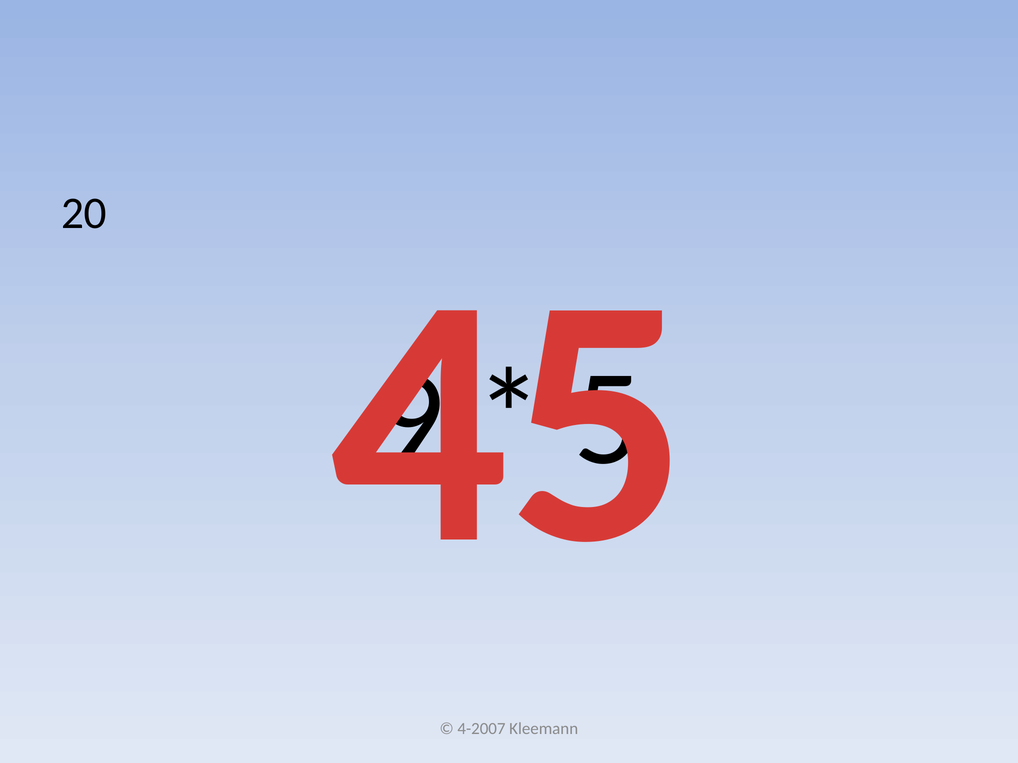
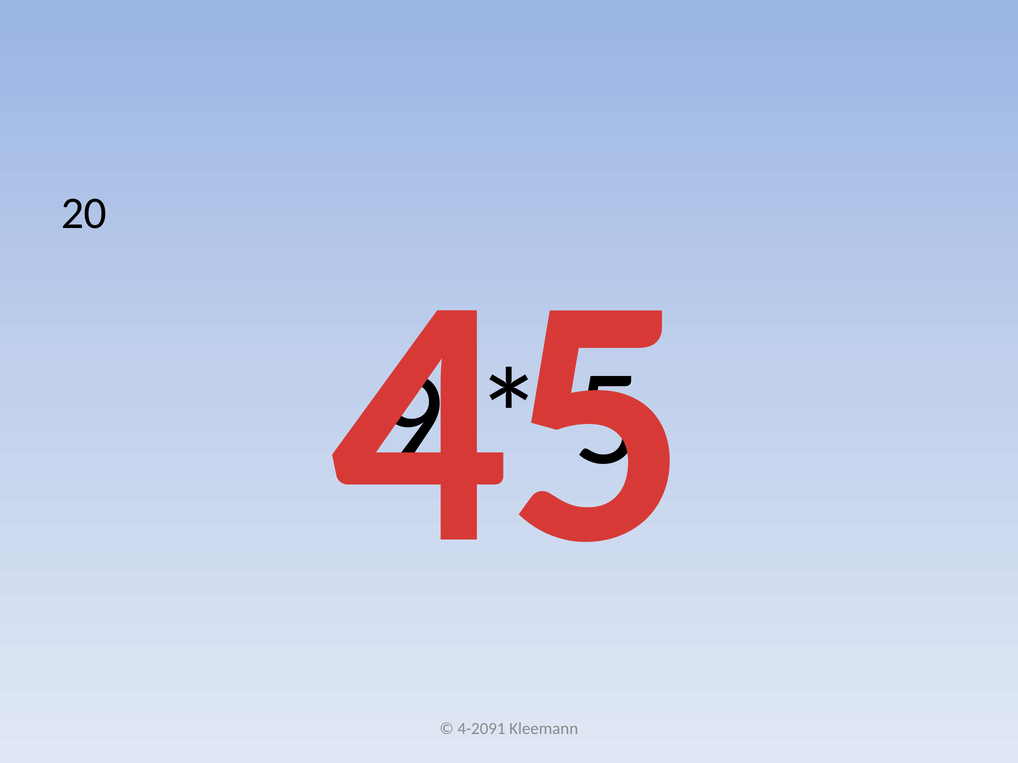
4-2007: 4-2007 -> 4-2091
